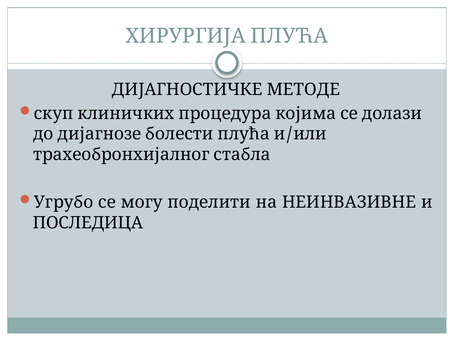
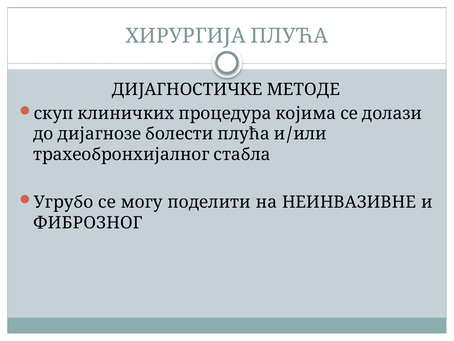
ПОСЛЕДИЦА: ПОСЛЕДИЦА -> ФИБРОЗНОГ
